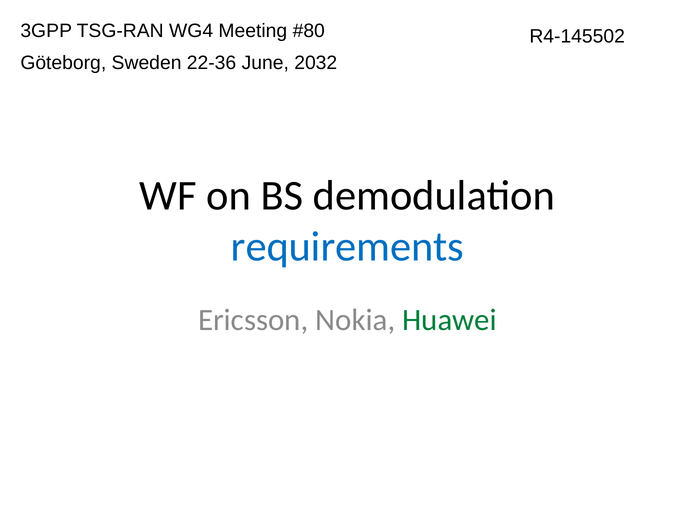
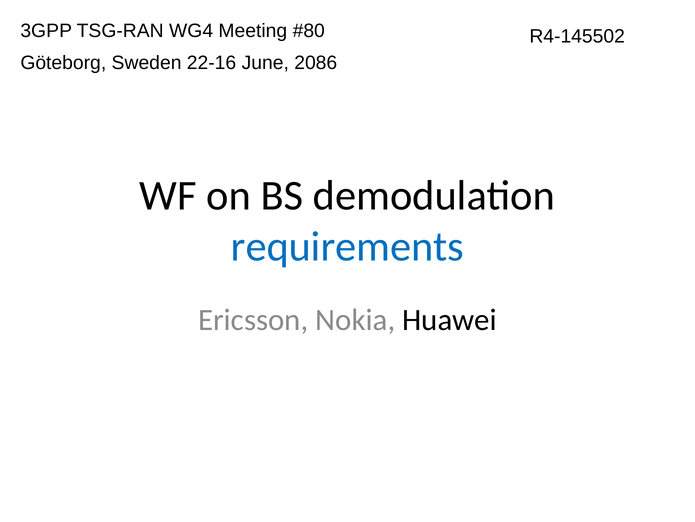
22-36: 22-36 -> 22-16
2032: 2032 -> 2086
Huawei colour: green -> black
